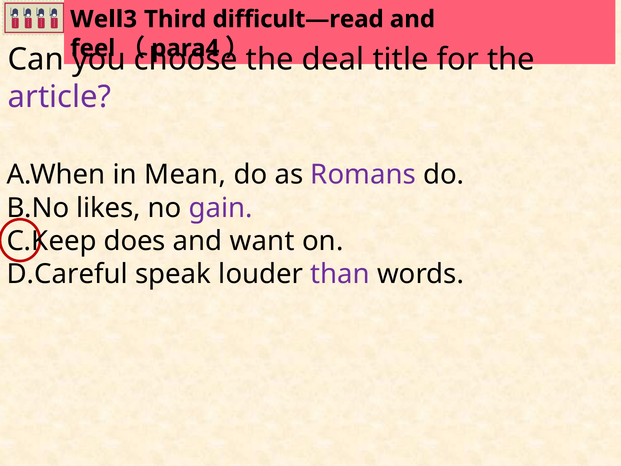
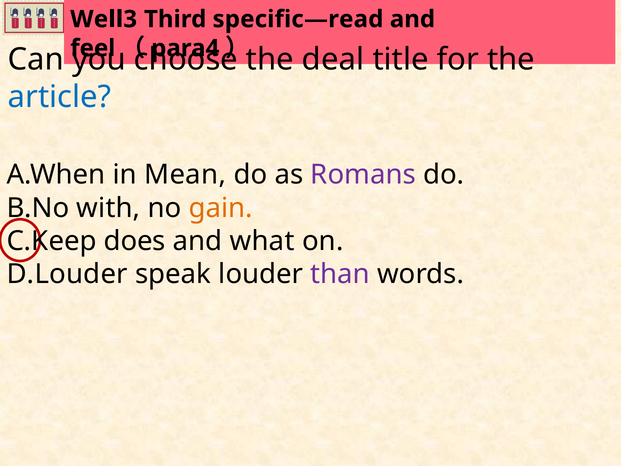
difficult—read: difficult—read -> specific—read
article colour: purple -> blue
likes: likes -> with
gain colour: purple -> orange
want: want -> what
D.Careful: D.Careful -> D.Louder
